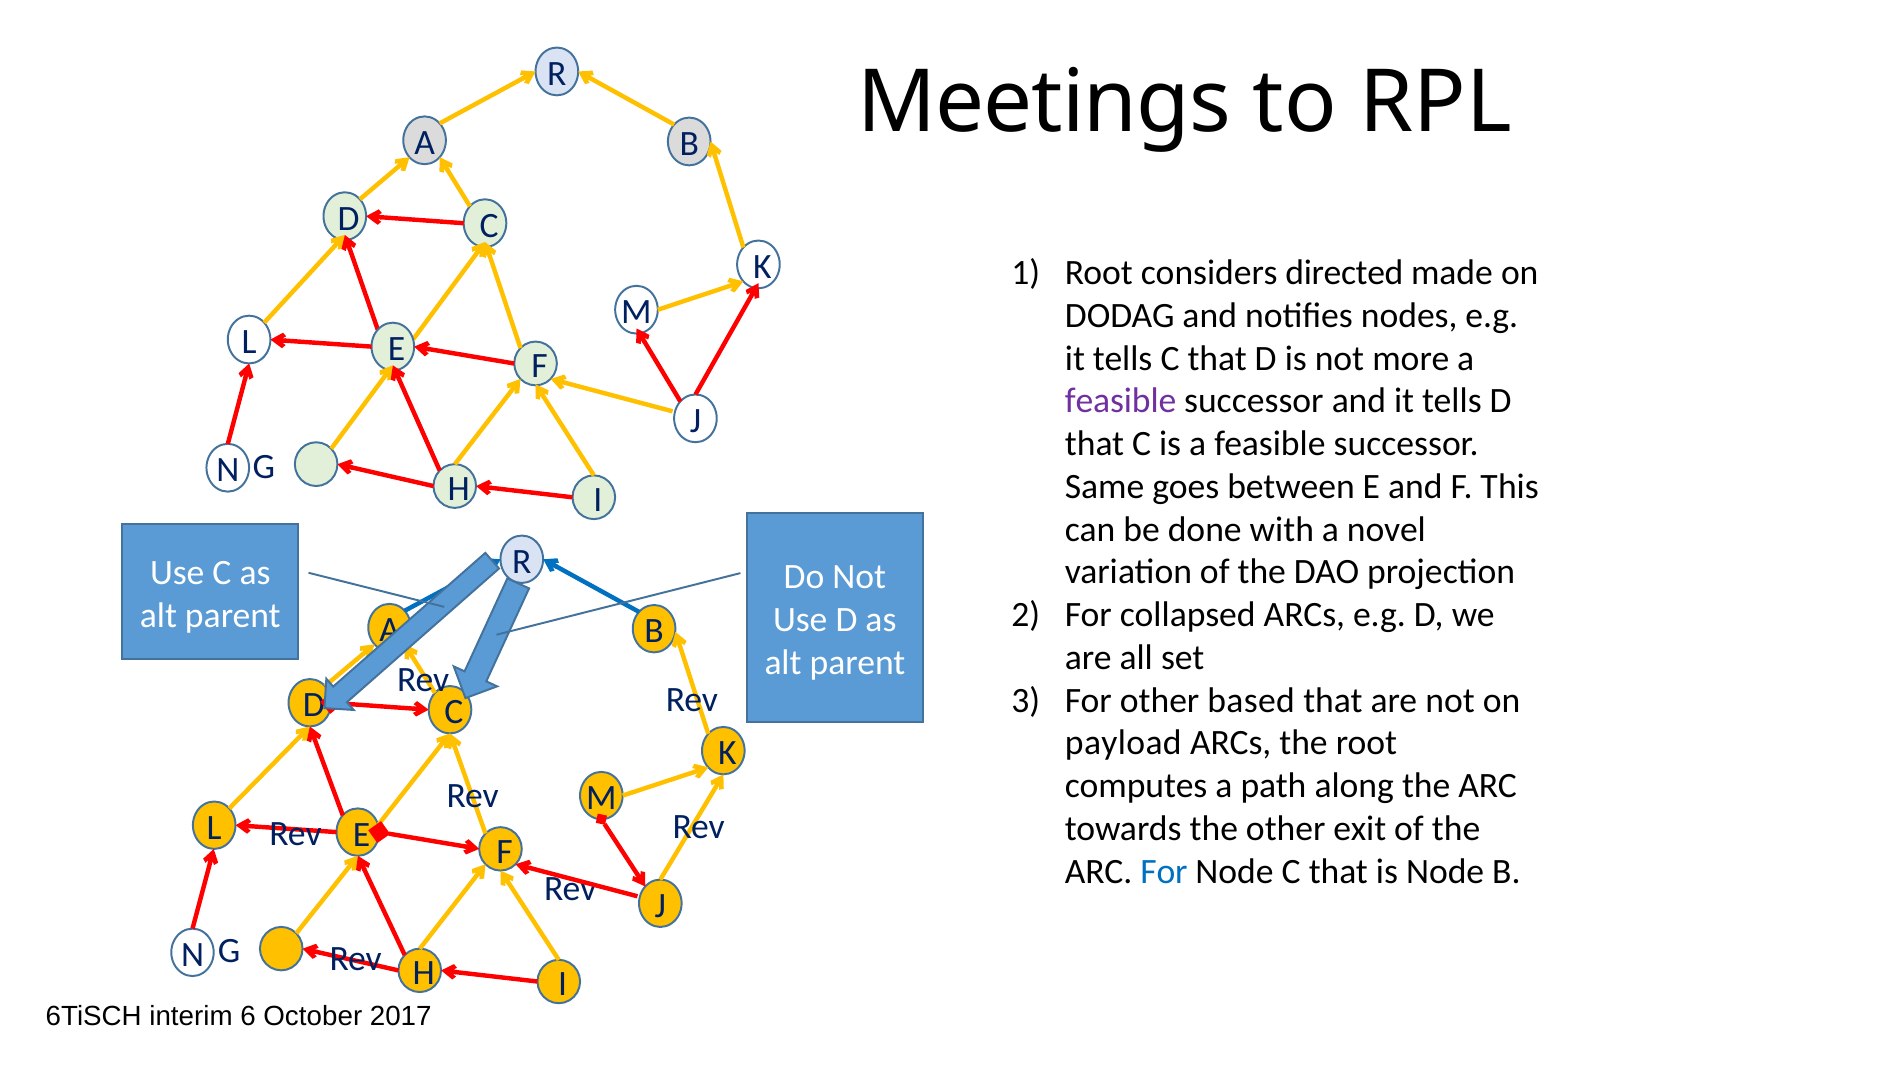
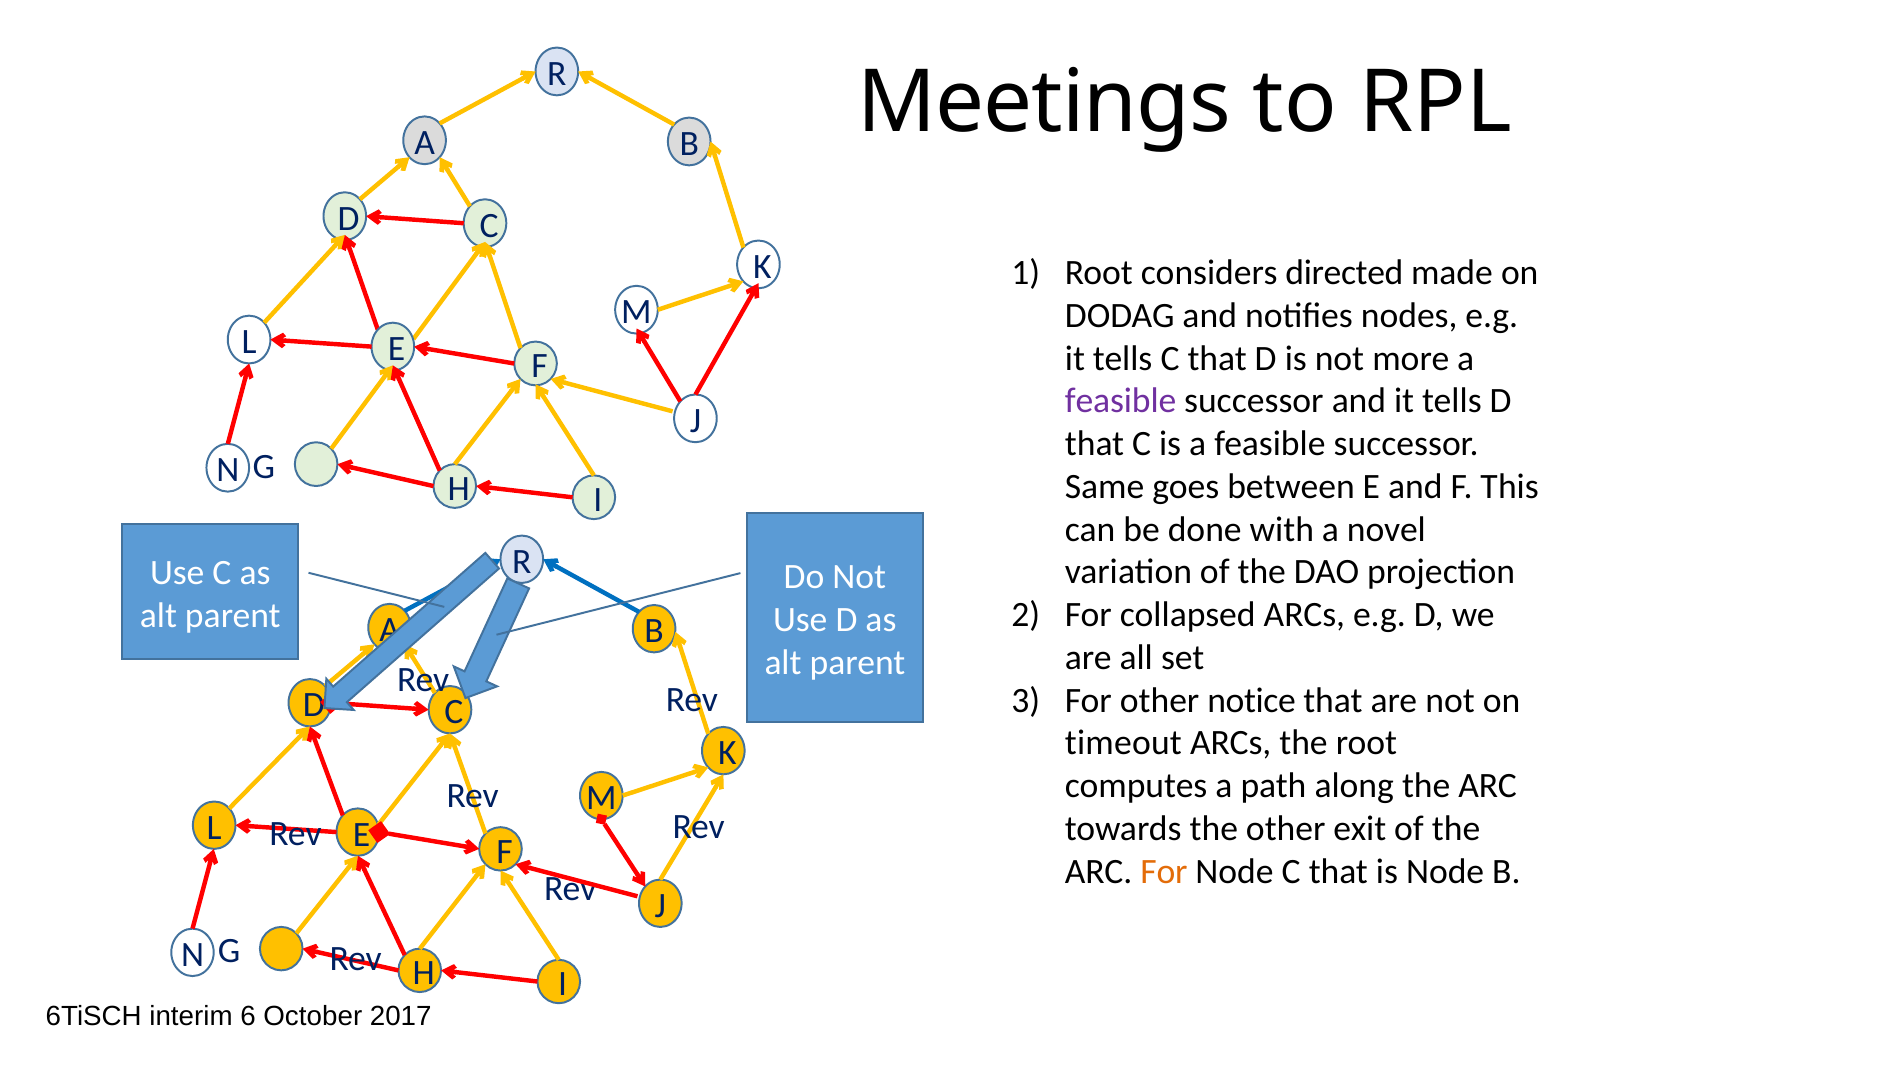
based: based -> notice
payload: payload -> timeout
For at (1164, 871) colour: blue -> orange
